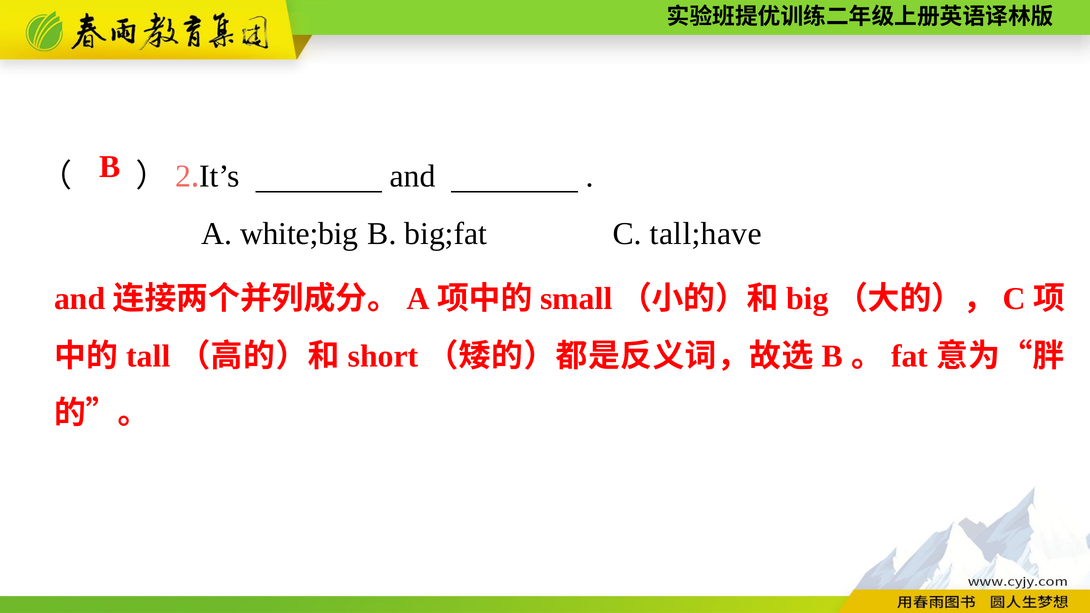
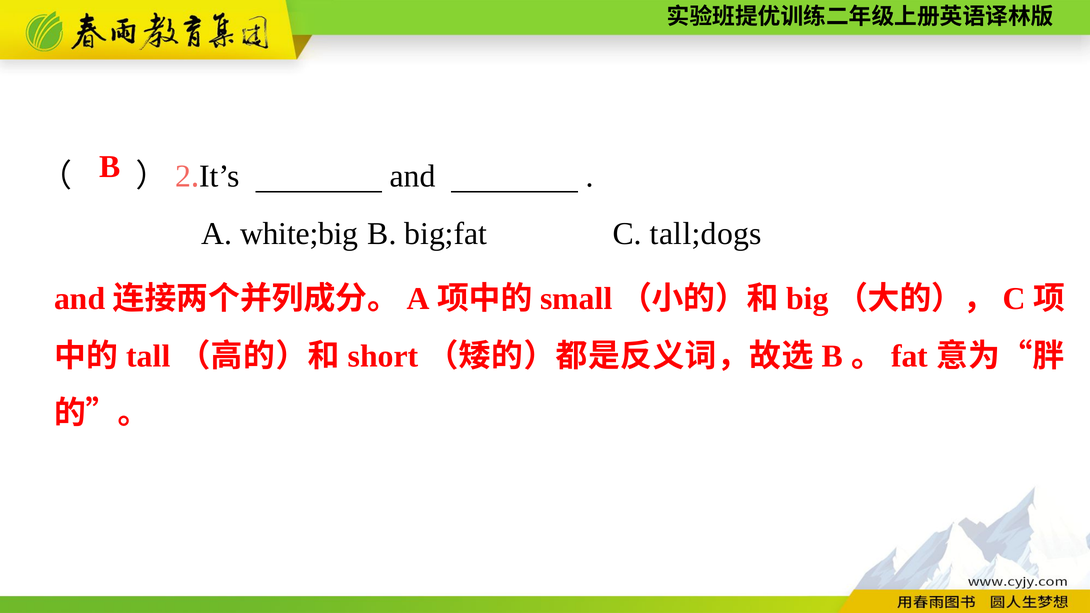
tall;have: tall;have -> tall;dogs
